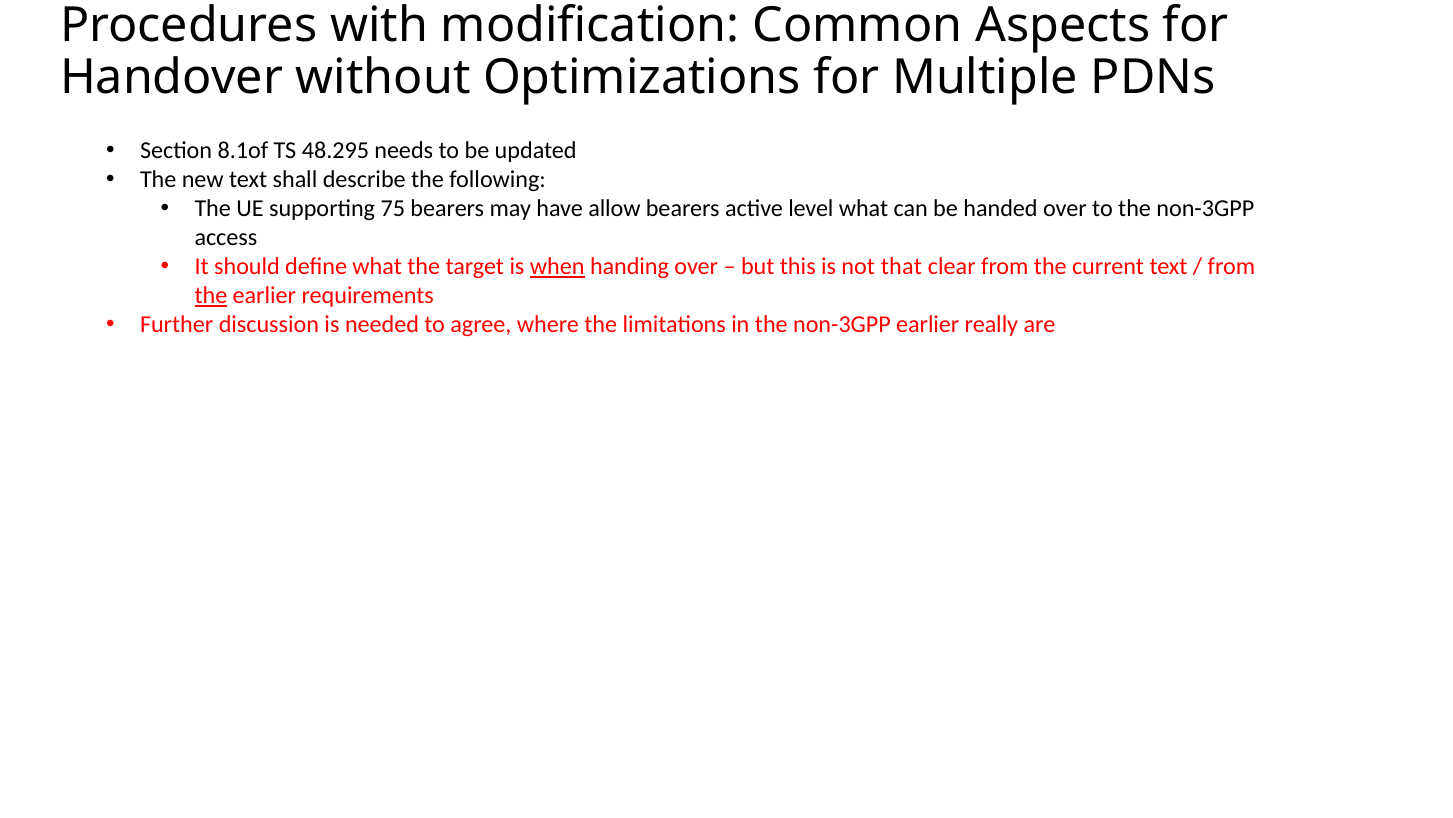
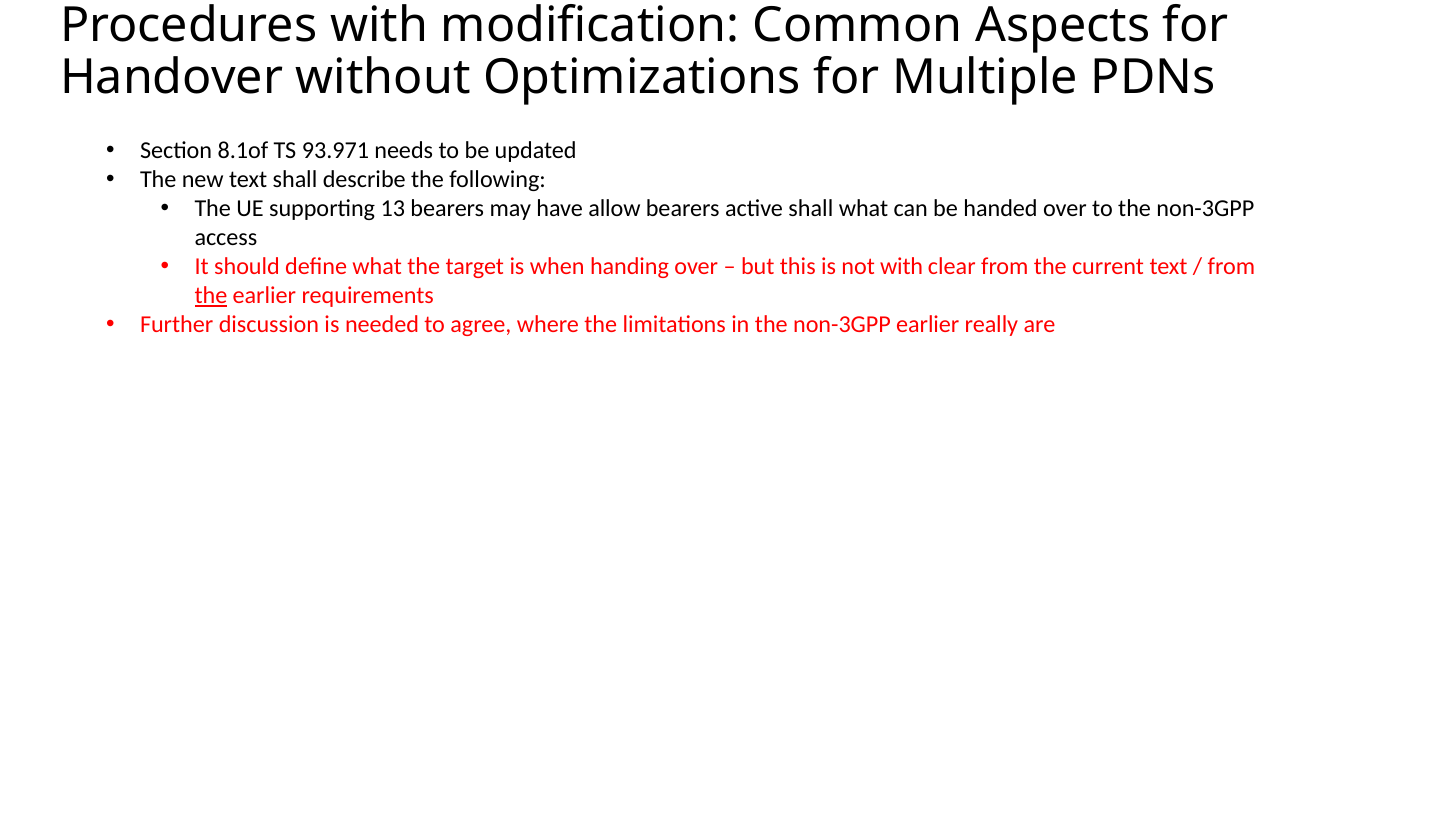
48.295: 48.295 -> 93.971
75: 75 -> 13
active level: level -> shall
when underline: present -> none
not that: that -> with
